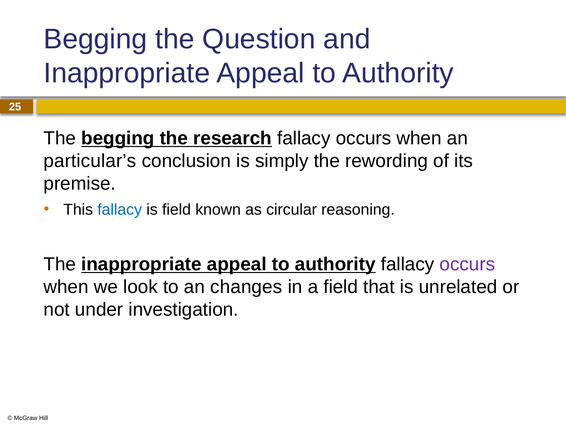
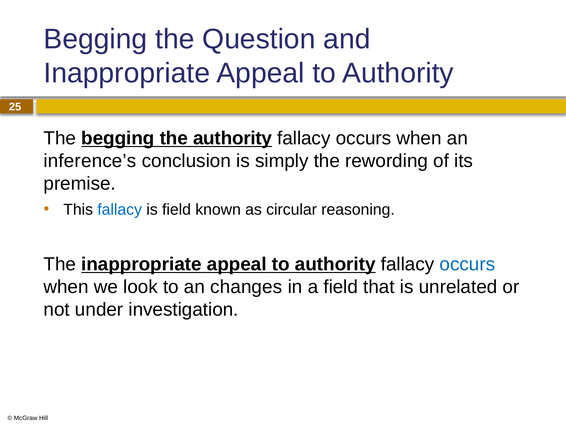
the research: research -> authority
particular’s: particular’s -> inference’s
occurs at (467, 264) colour: purple -> blue
